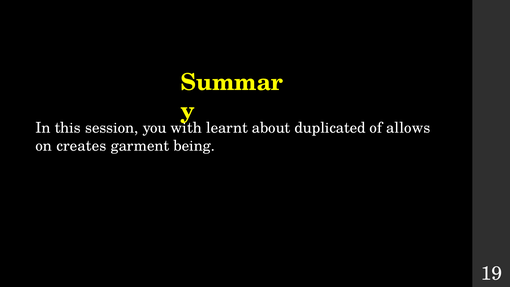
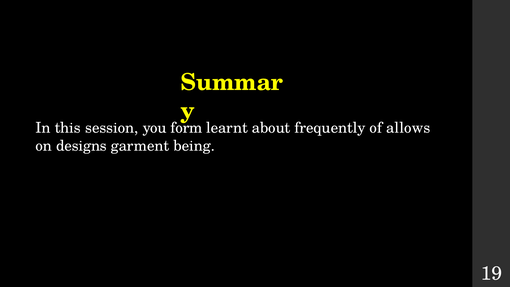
with: with -> form
duplicated: duplicated -> frequently
creates: creates -> designs
